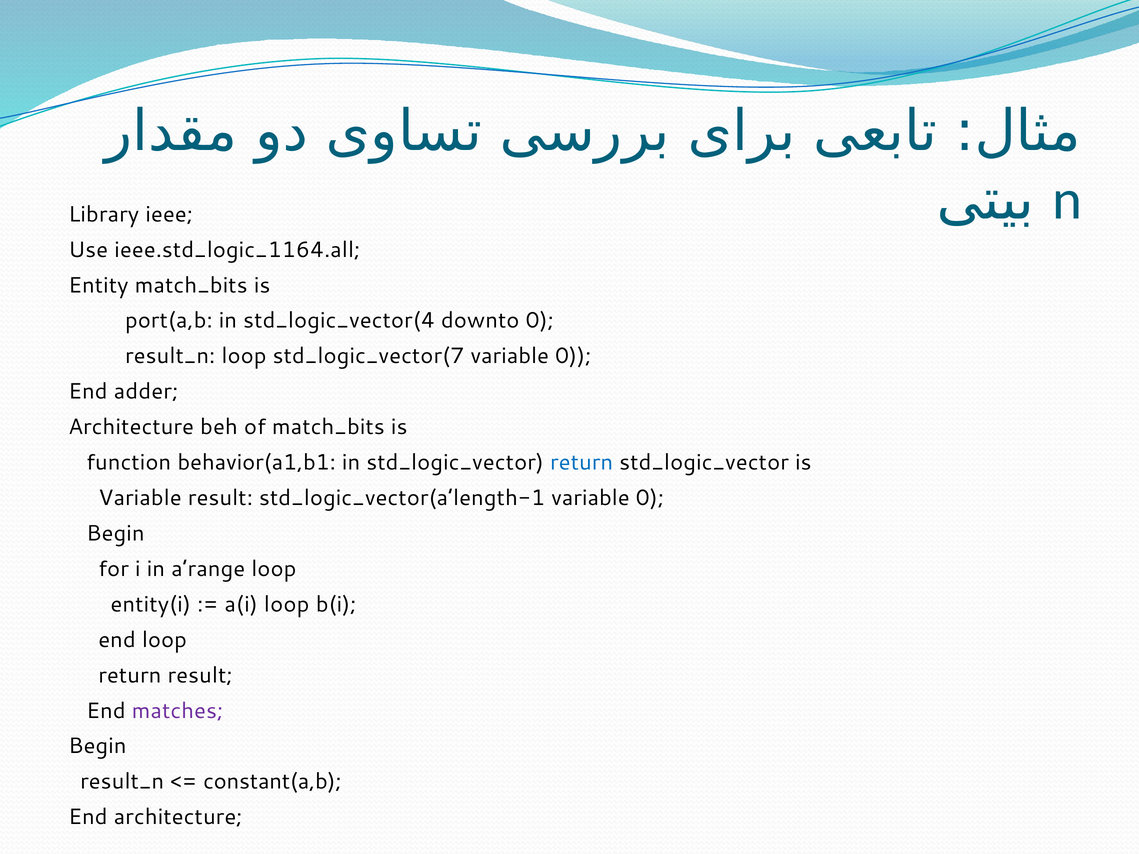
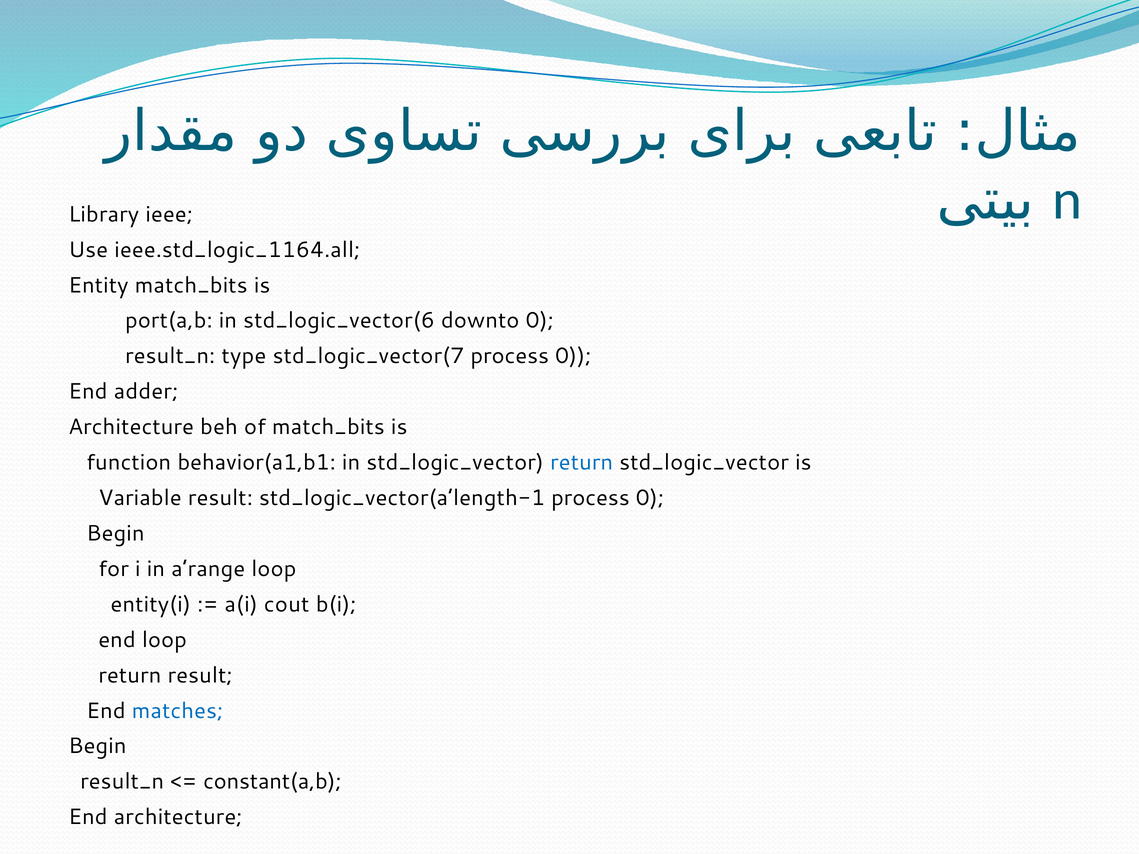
std_logic_vector(4: std_logic_vector(4 -> std_logic_vector(6
result_n loop: loop -> type
std_logic_vector(7 variable: variable -> process
std_logic_vector(a’length-1 variable: variable -> process
a(i loop: loop -> cout
matches colour: purple -> blue
